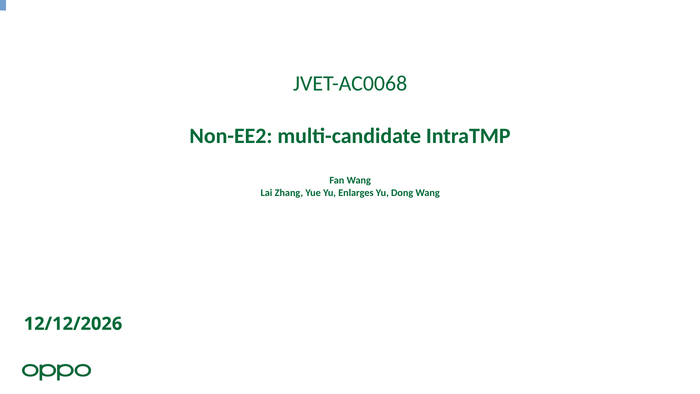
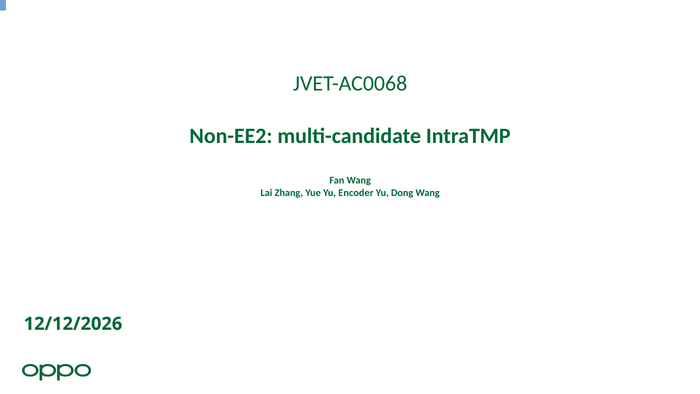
Enlarges: Enlarges -> Encoder
